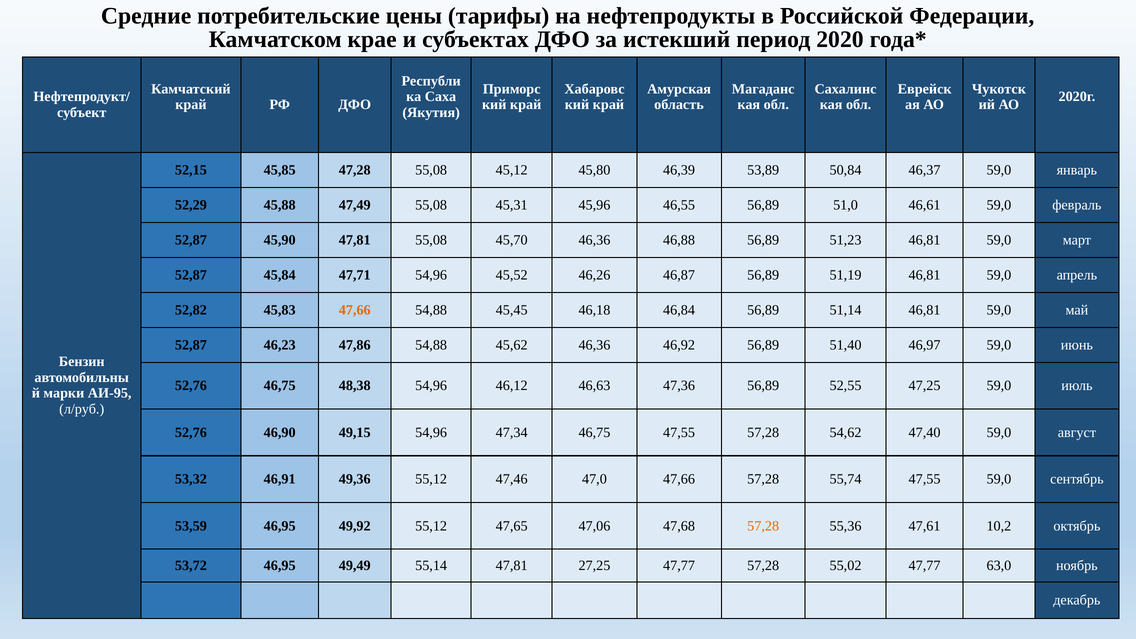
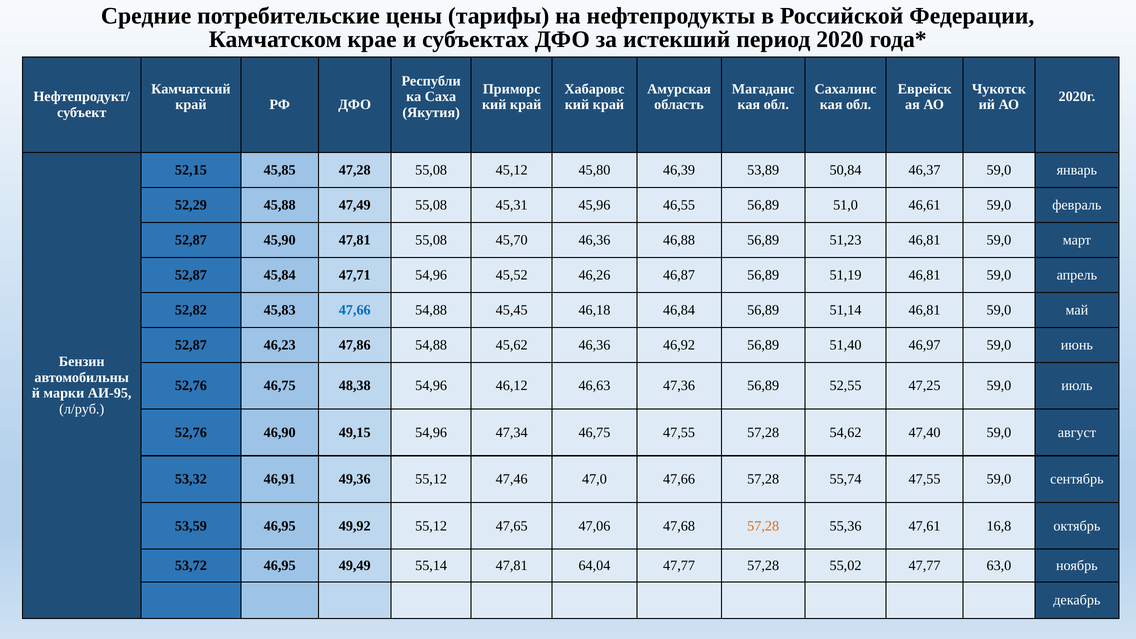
47,66 at (355, 310) colour: orange -> blue
10,2: 10,2 -> 16,8
27,25: 27,25 -> 64,04
